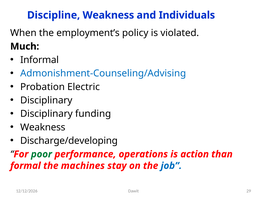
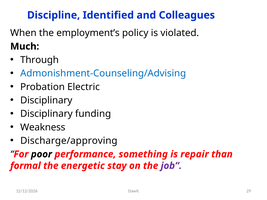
Discipline Weakness: Weakness -> Identified
Individuals: Individuals -> Colleagues
Informal: Informal -> Through
Discharge/developing: Discharge/developing -> Discharge/approving
poor colour: green -> black
operations: operations -> something
action: action -> repair
machines: machines -> energetic
job colour: blue -> purple
